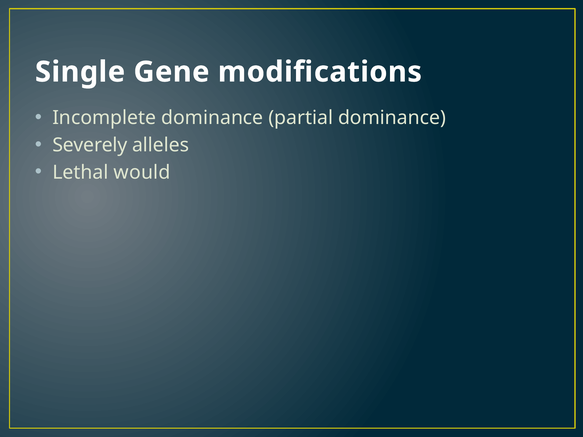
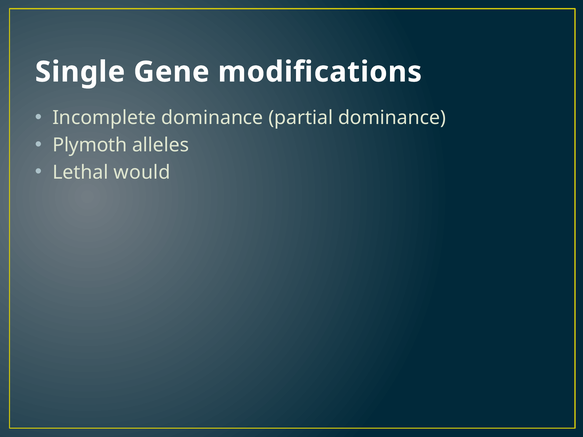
Severely: Severely -> Plymoth
